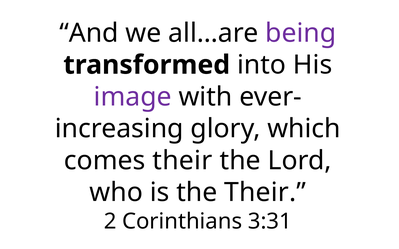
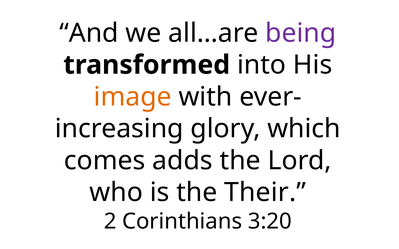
image colour: purple -> orange
comes their: their -> adds
3:31: 3:31 -> 3:20
